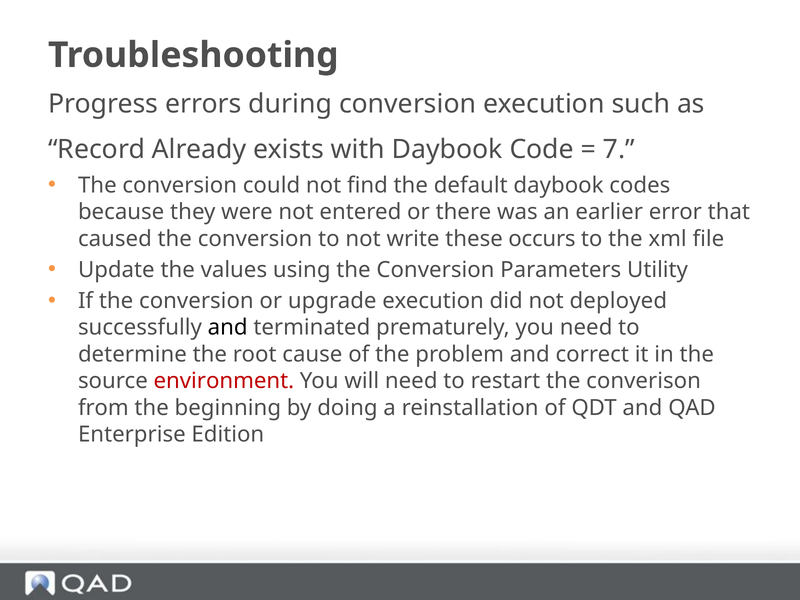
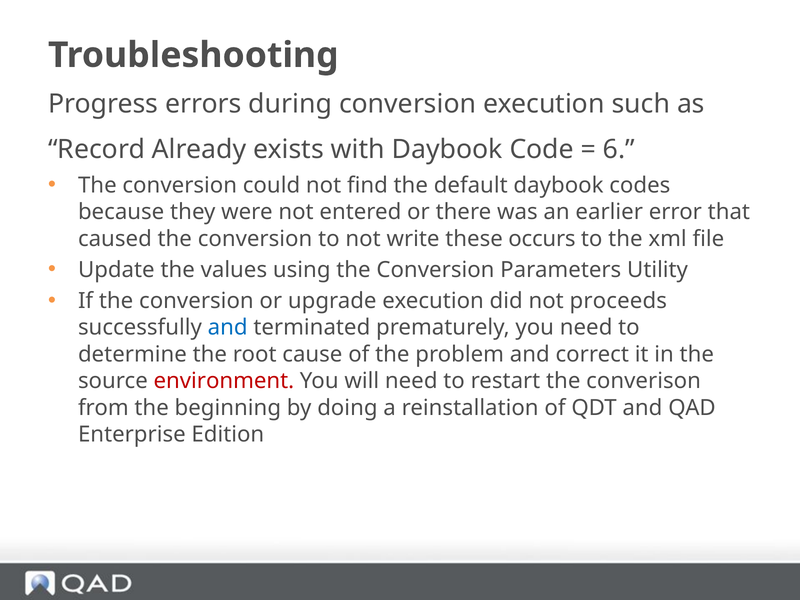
7: 7 -> 6
deployed: deployed -> proceeds
and at (228, 328) colour: black -> blue
